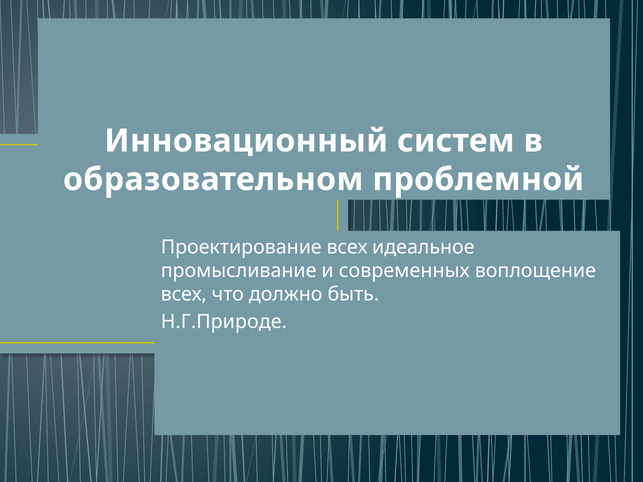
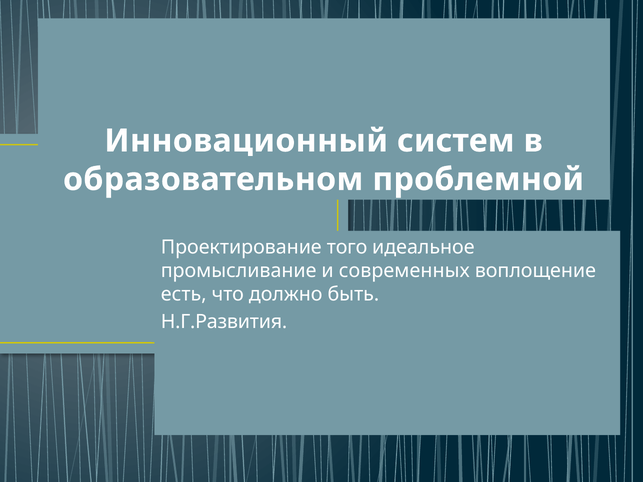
Проектирование всех: всех -> того
всех at (184, 294): всех -> есть
Н.Г.Природе: Н.Г.Природе -> Н.Г.Развития
